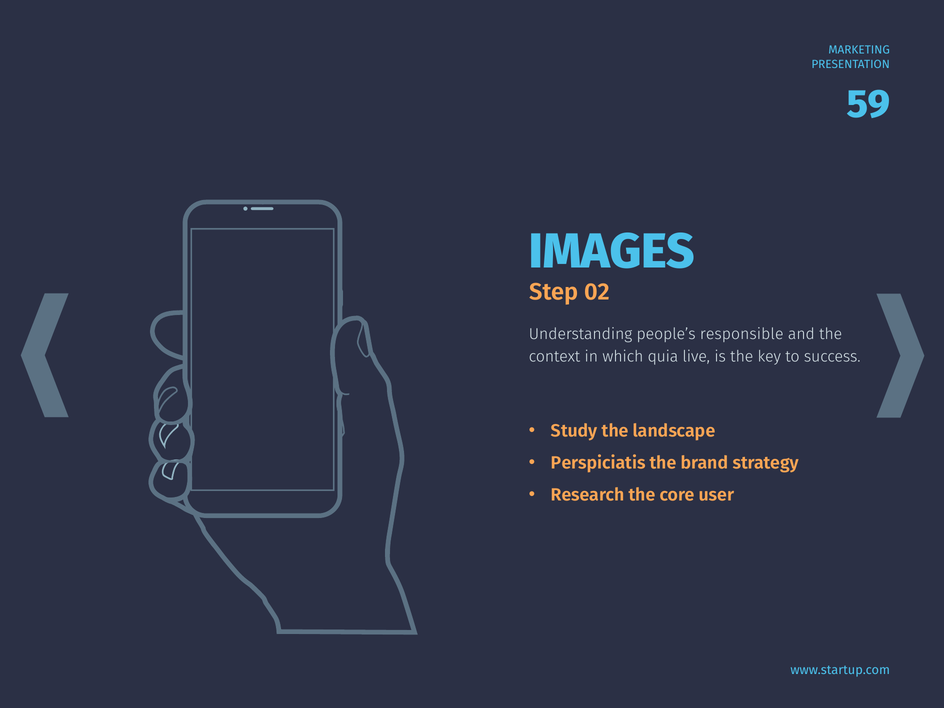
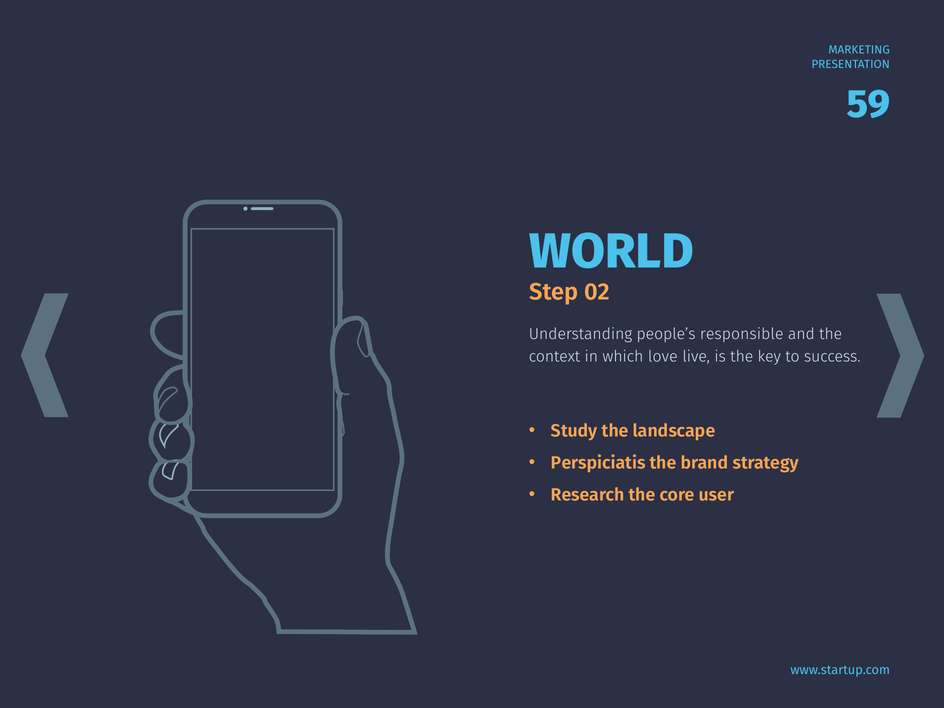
IMAGES: IMAGES -> WORLD
quia: quia -> love
